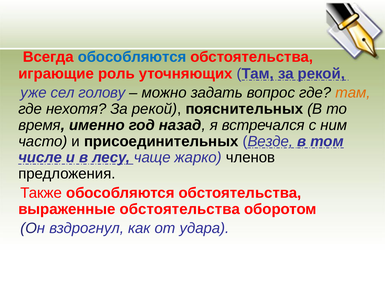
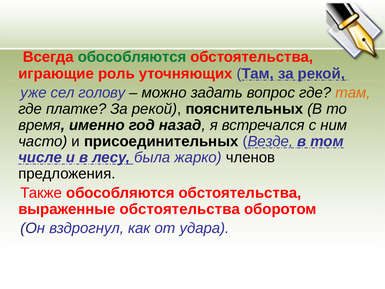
обособляются at (132, 57) colour: blue -> green
нехотя: нехотя -> платке
чаще: чаще -> была
